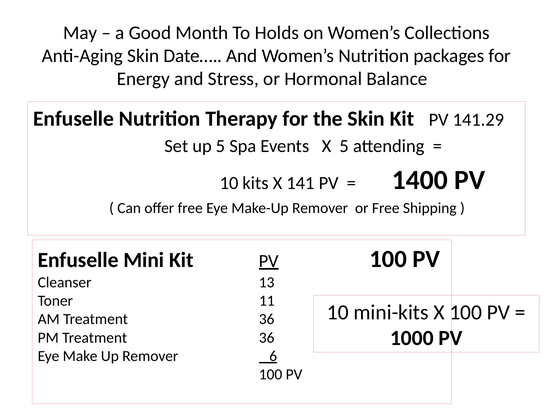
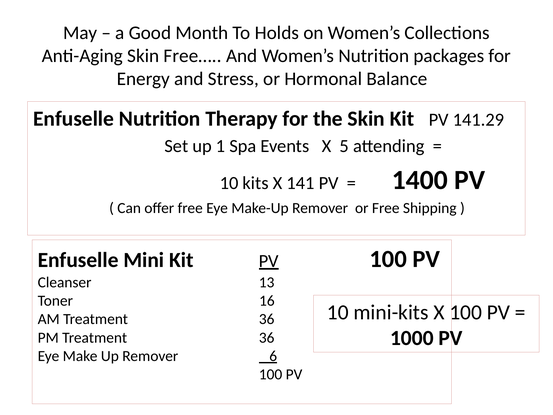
Date…: Date… -> Free…
up 5: 5 -> 1
11: 11 -> 16
